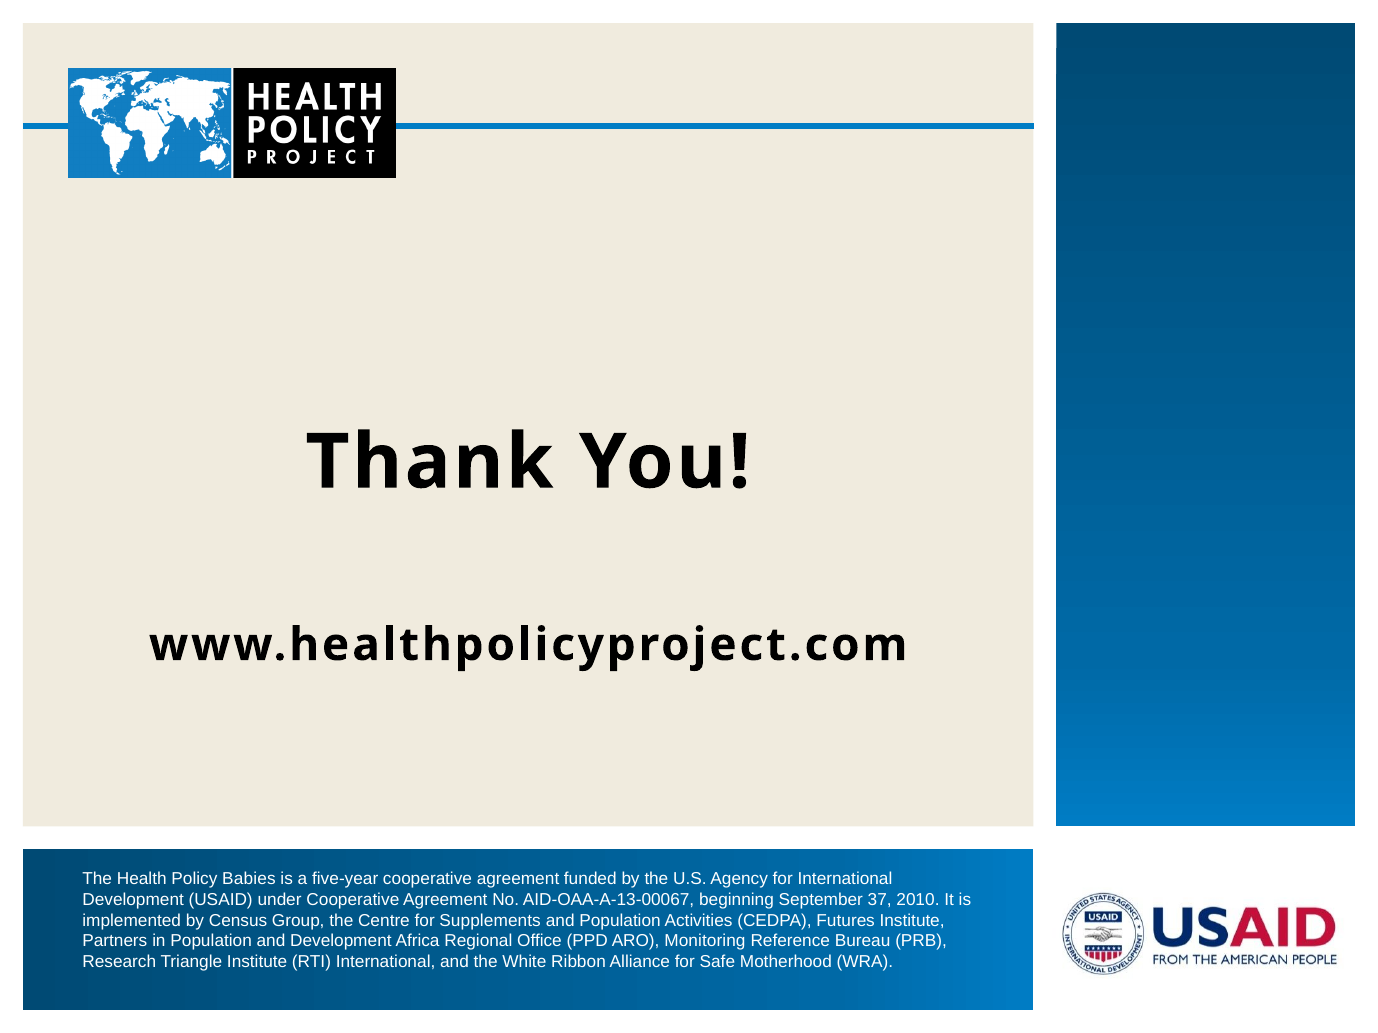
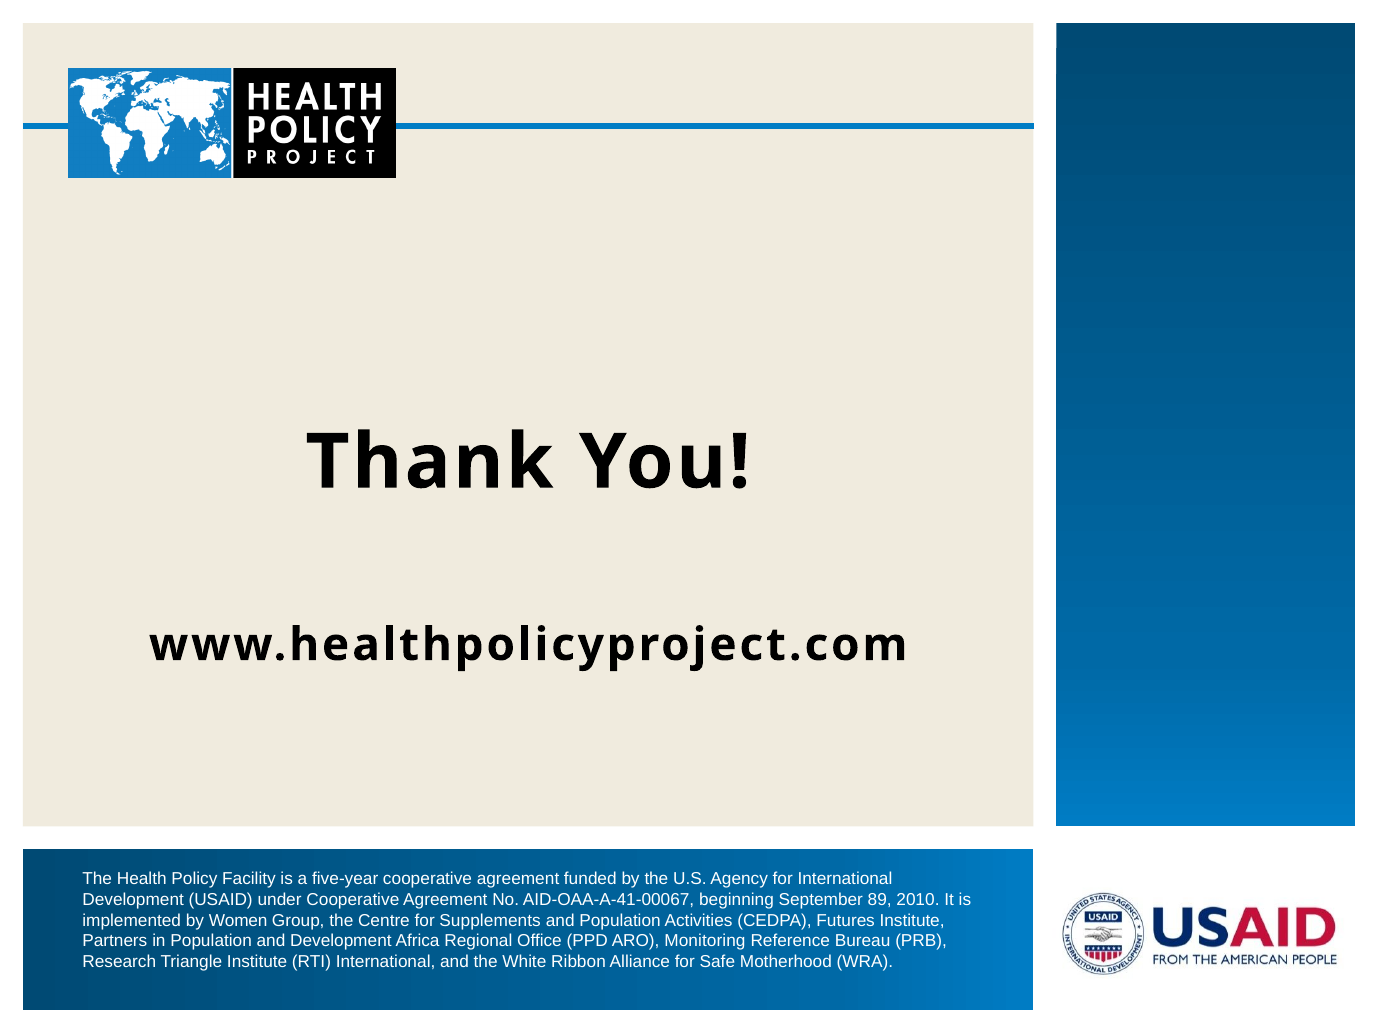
Babies: Babies -> Facility
AID-OAA-A-13-00067: AID-OAA-A-13-00067 -> AID-OAA-A-41-00067
37: 37 -> 89
Census: Census -> Women
